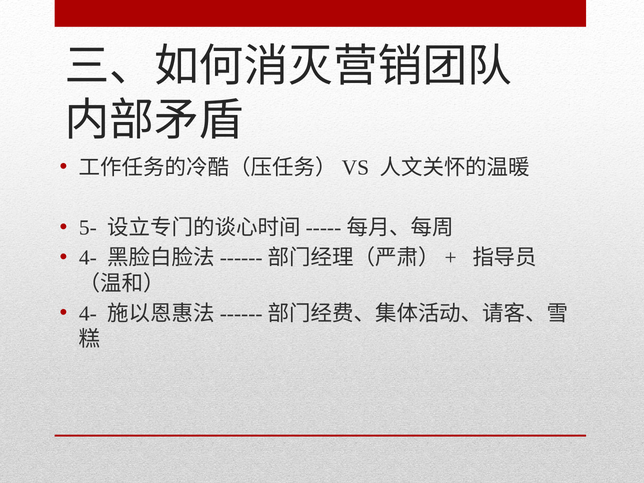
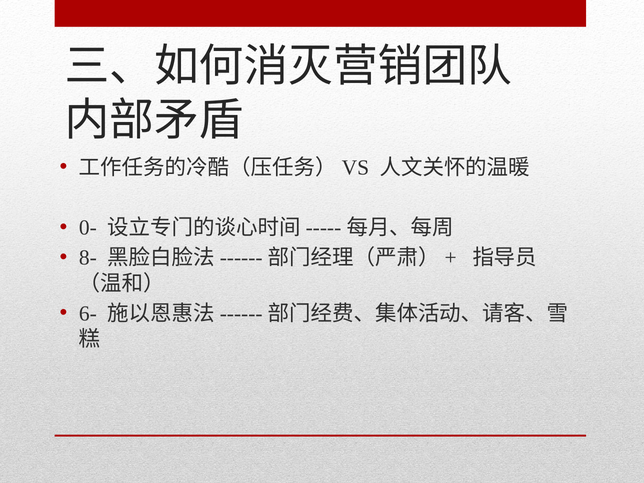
5-: 5- -> 0-
4- at (88, 258): 4- -> 8-
4- at (88, 314): 4- -> 6-
